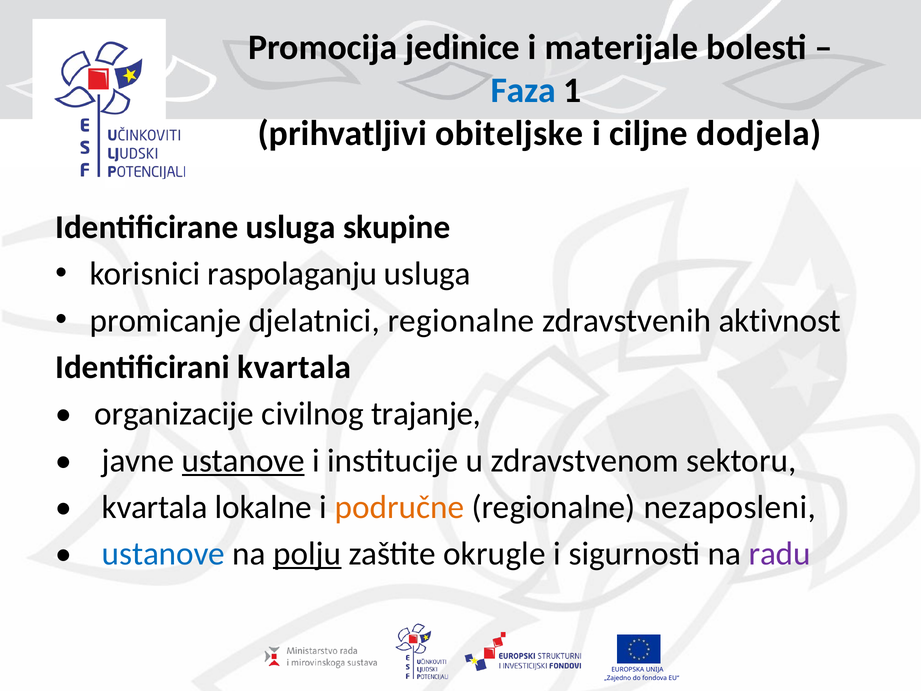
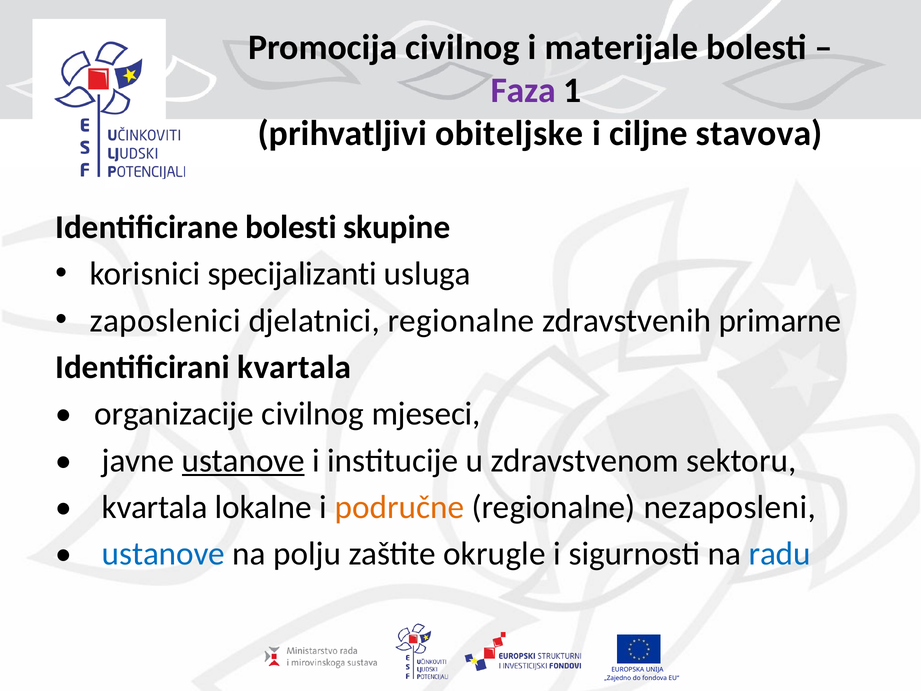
Promocija jedinice: jedinice -> civilnog
Faza colour: blue -> purple
dodjela: dodjela -> stavova
Identificirane usluga: usluga -> bolesti
raspolaganju: raspolaganju -> specijalizanti
promicanje: promicanje -> zaposlenici
aktivnost: aktivnost -> primarne
trajanje: trajanje -> mjeseci
polju underline: present -> none
radu colour: purple -> blue
